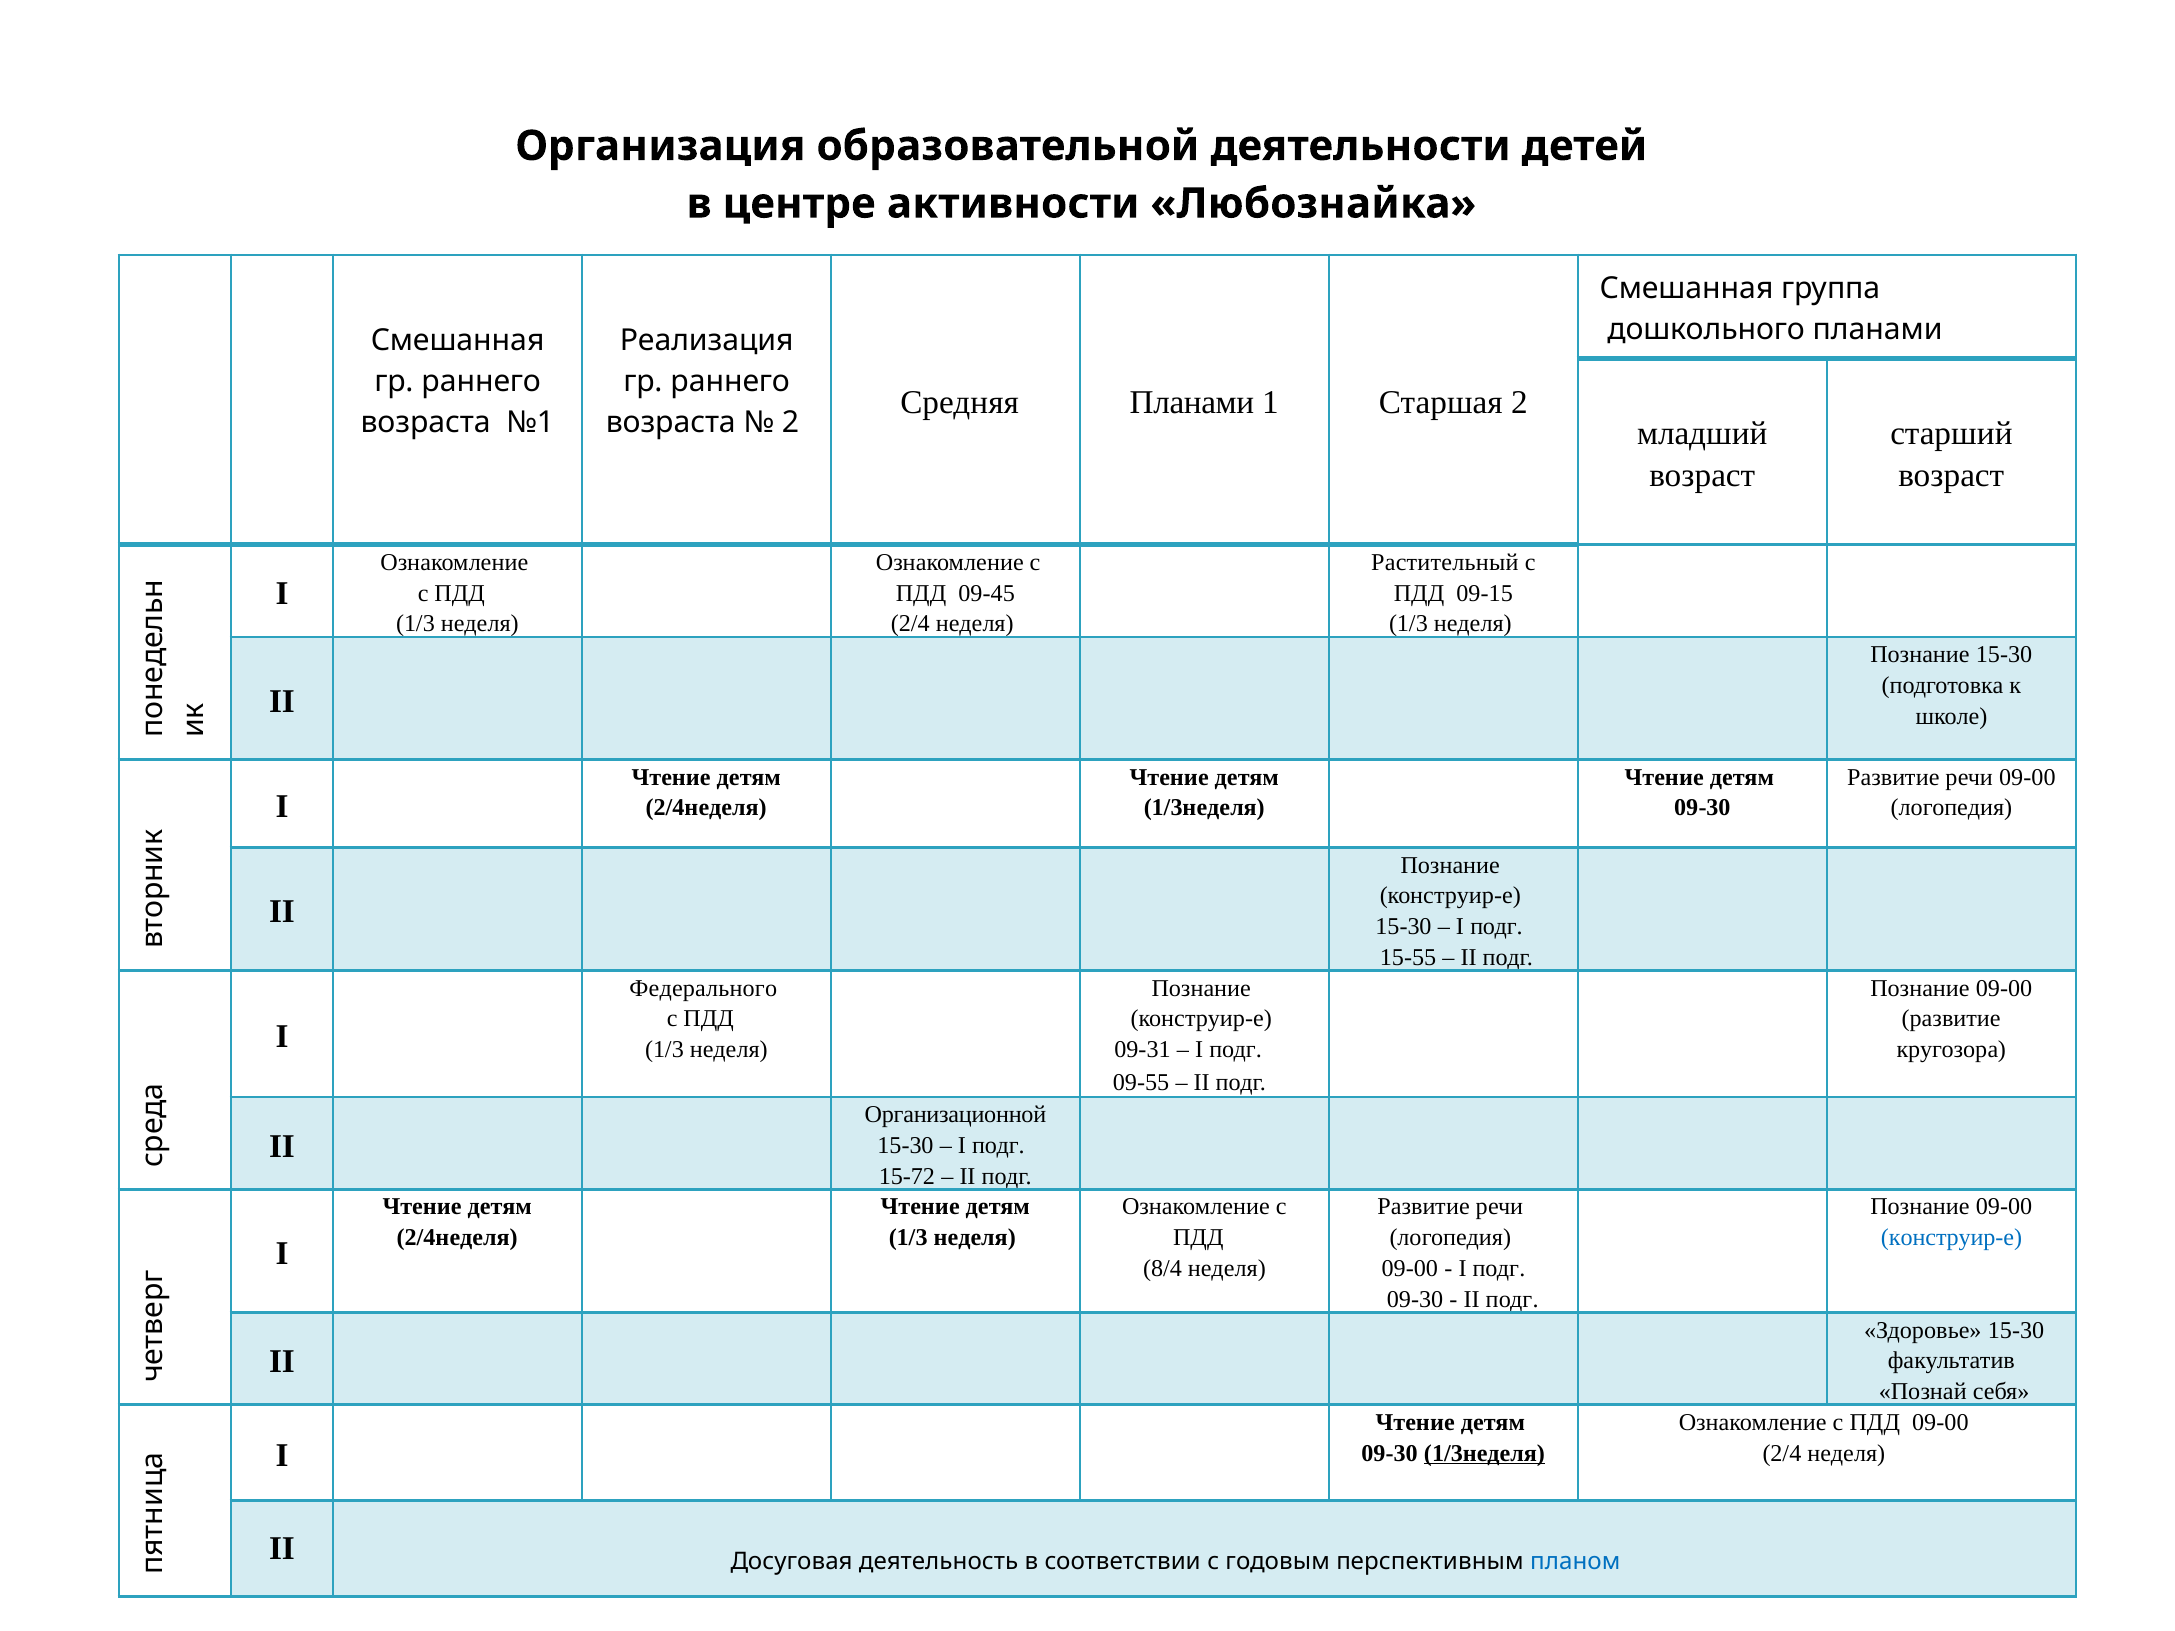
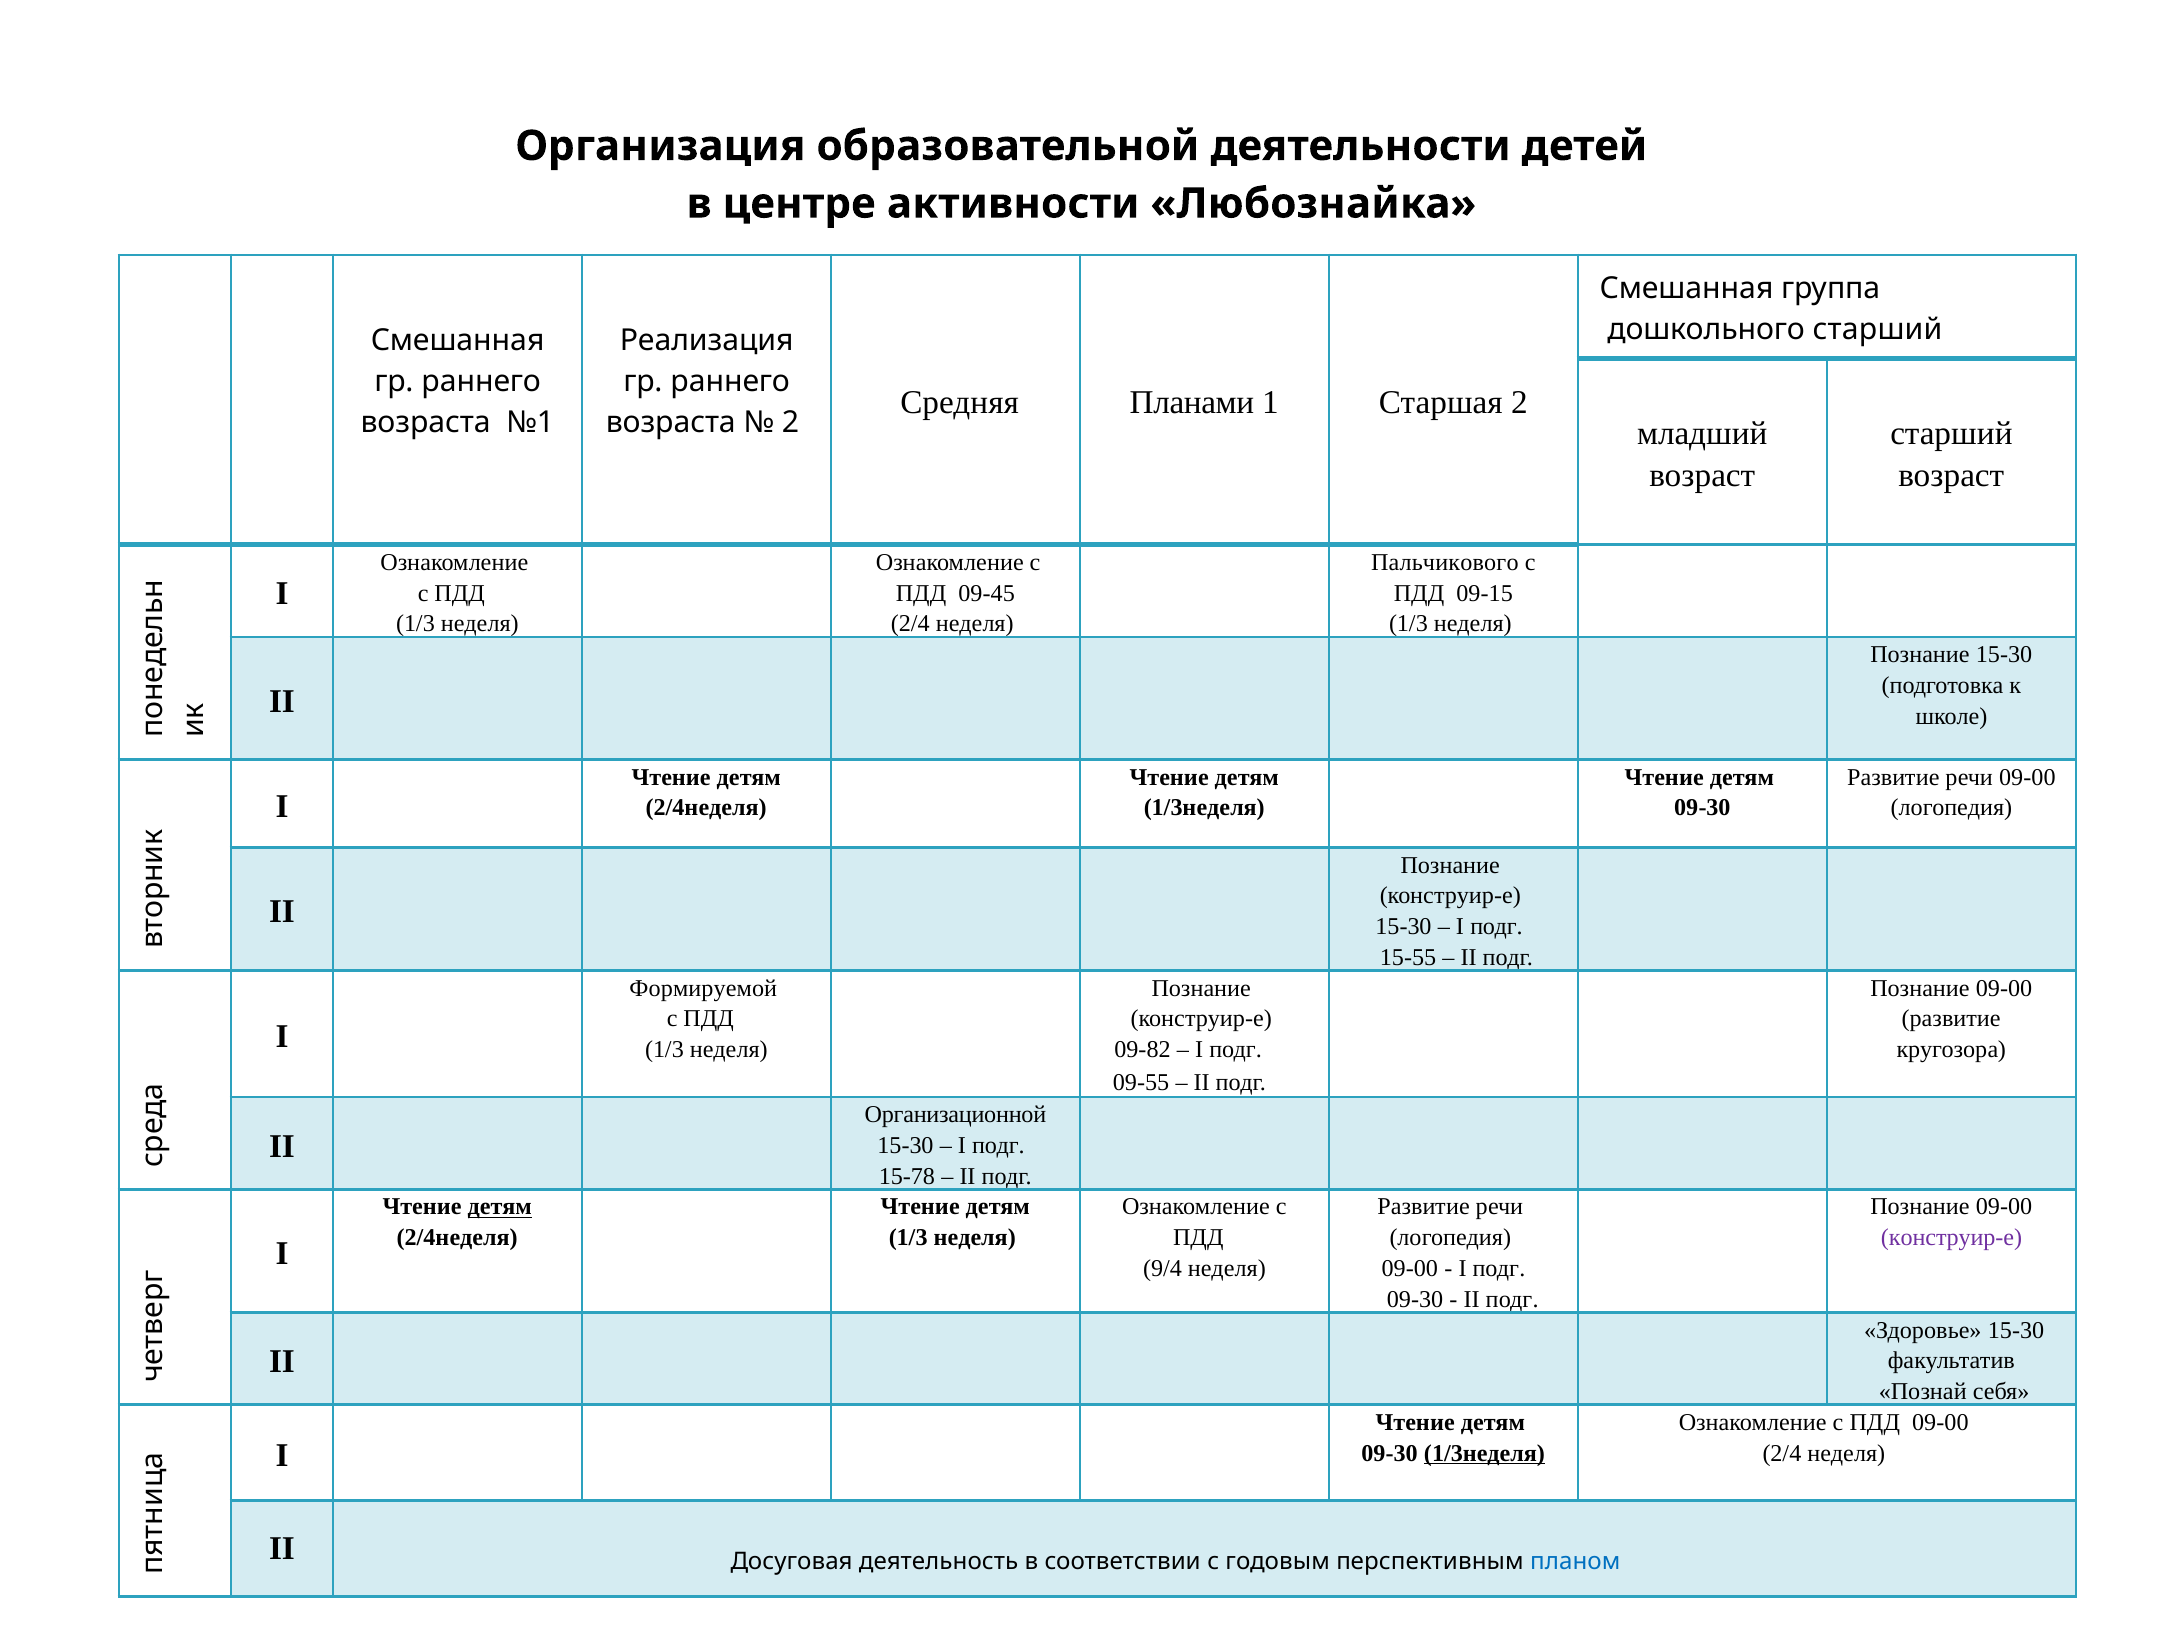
дошкольного планами: планами -> старший
Растительный: Растительный -> Пальчикового
Федерального: Федерального -> Формируемой
09-31: 09-31 -> 09-82
15-72: 15-72 -> 15-78
детям at (500, 1207) underline: none -> present
конструир-е at (1952, 1238) colour: blue -> purple
8/4: 8/4 -> 9/4
